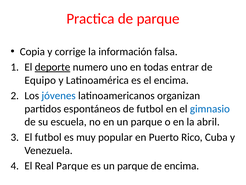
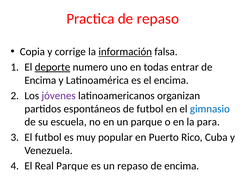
de parque: parque -> repaso
información underline: none -> present
Equipo at (40, 80): Equipo -> Encima
jóvenes colour: blue -> purple
abril: abril -> para
es un parque: parque -> repaso
